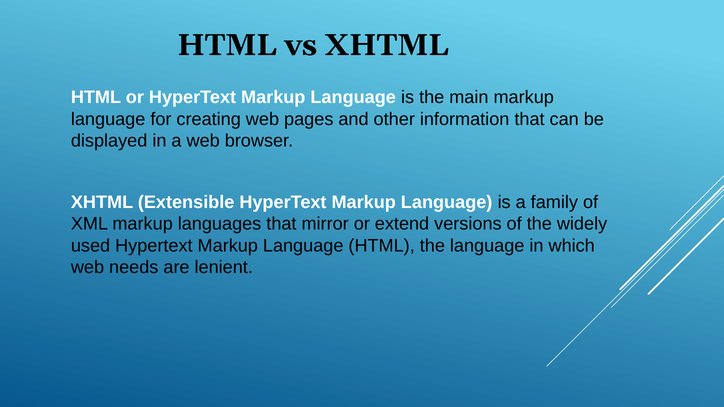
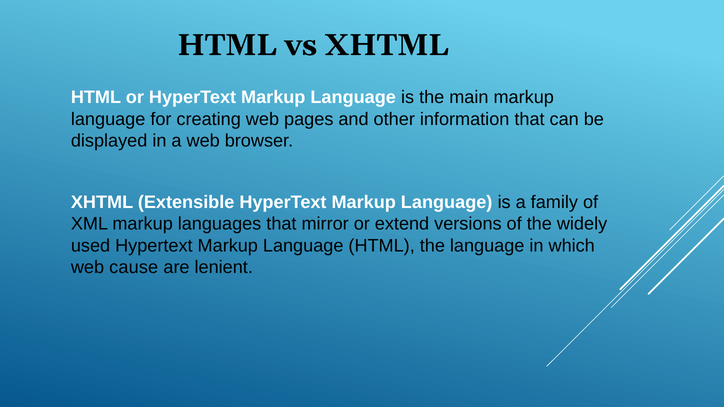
needs: needs -> cause
